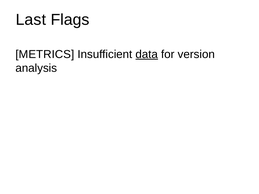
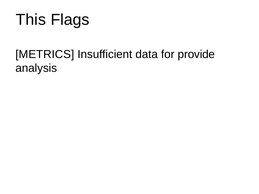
Last: Last -> This
data underline: present -> none
version: version -> provide
